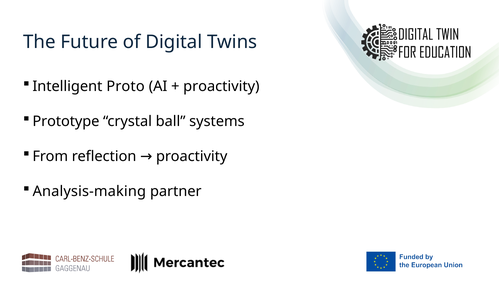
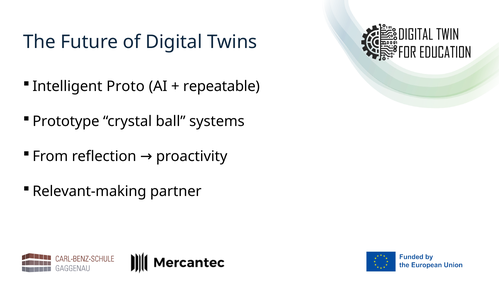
proactivity at (221, 86): proactivity -> repeatable
Analysis-making: Analysis-making -> Relevant-making
